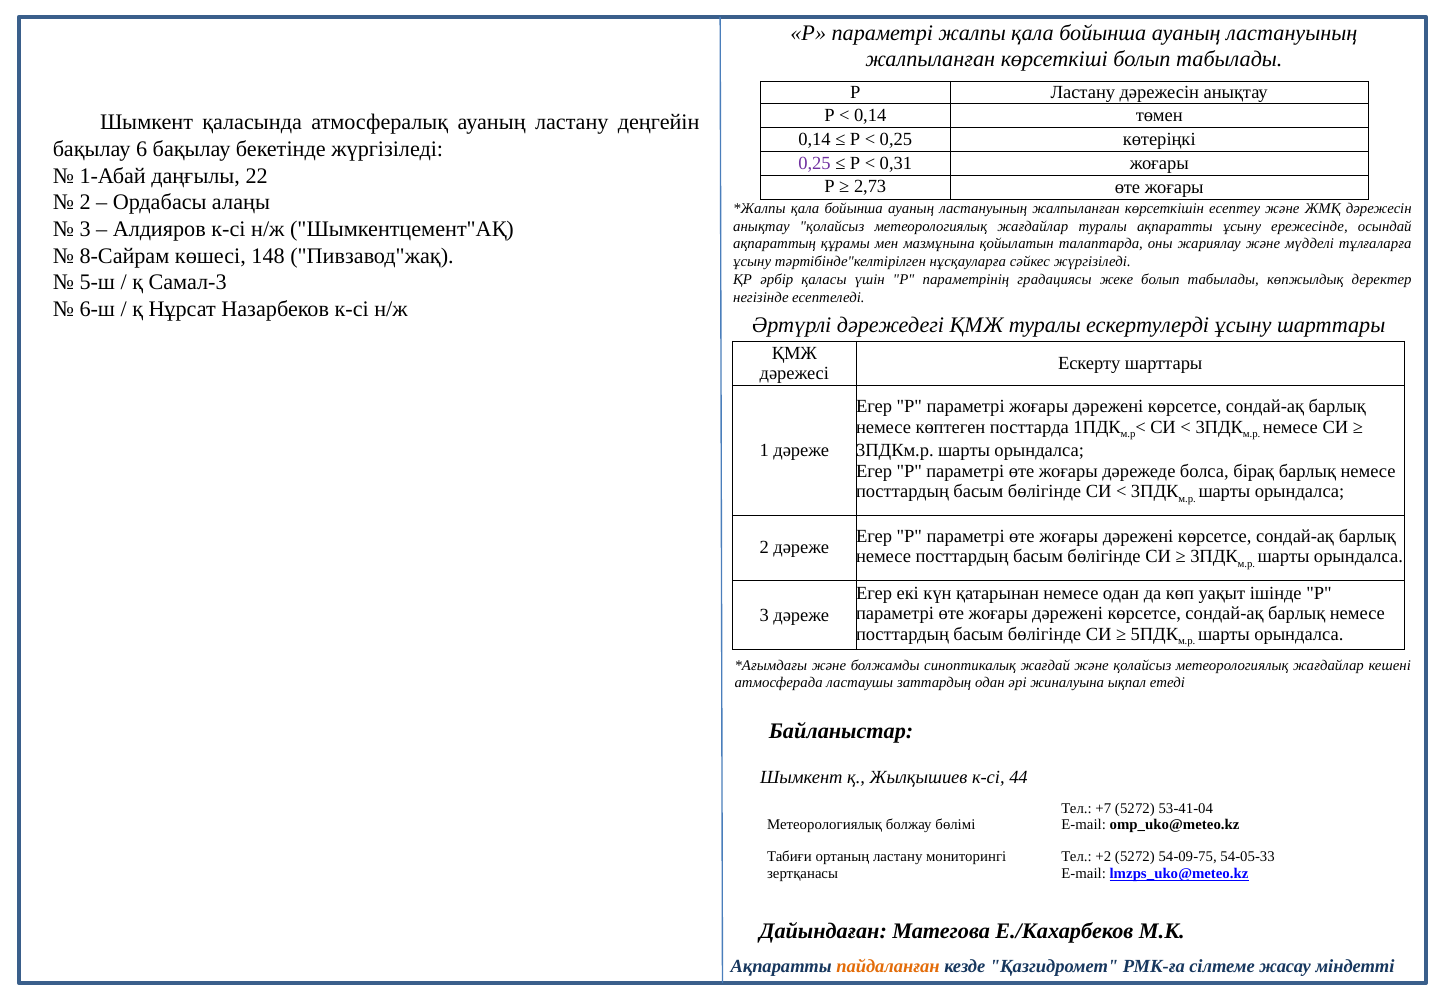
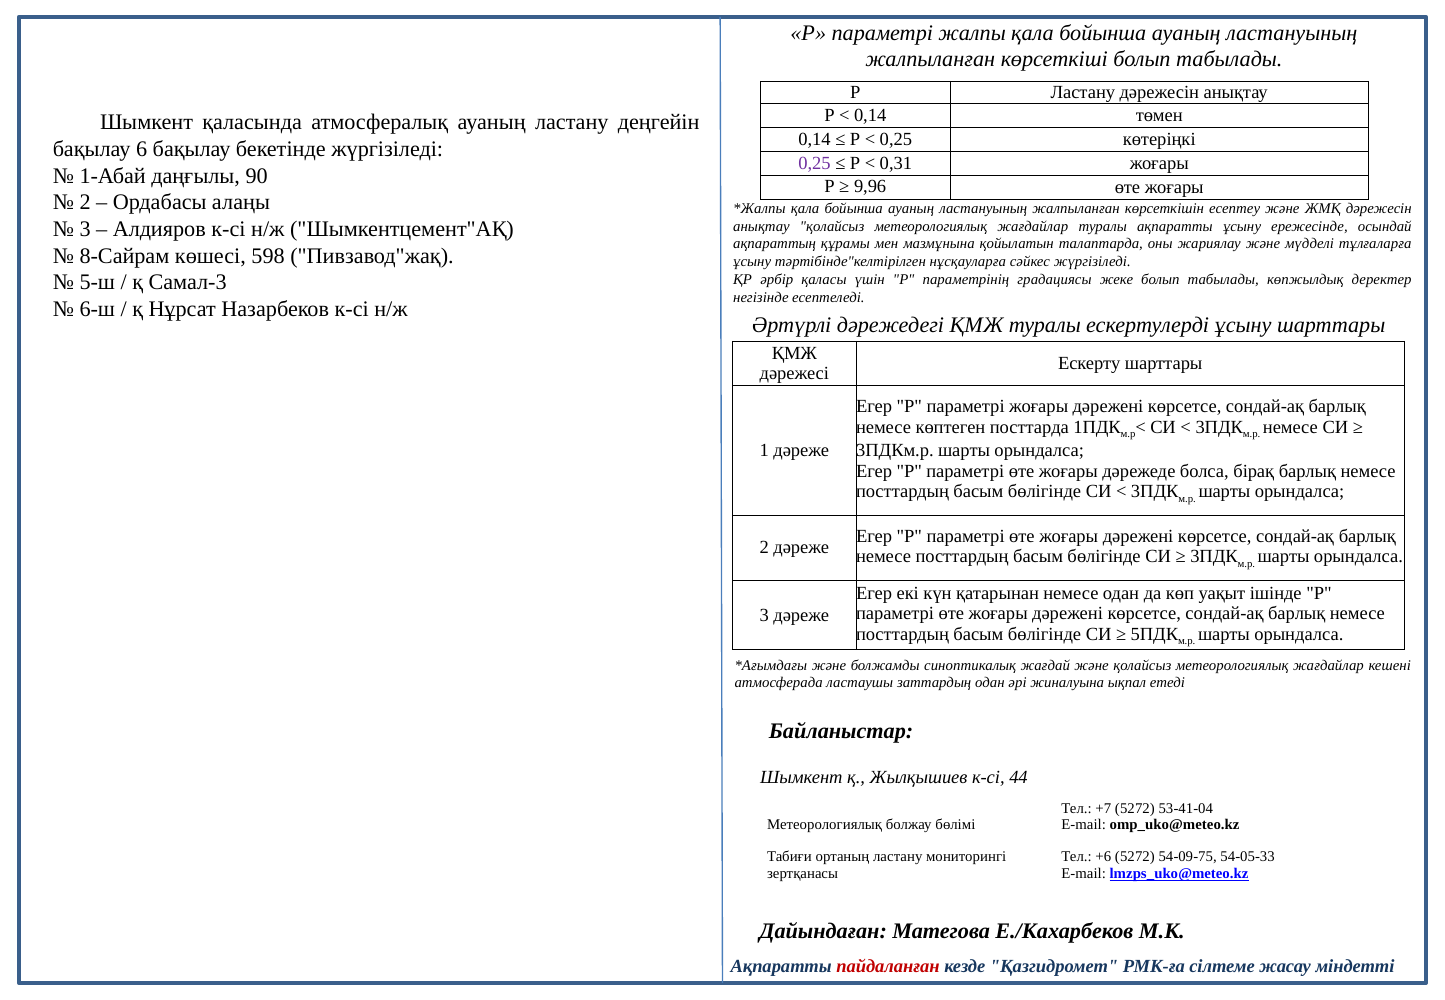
22: 22 -> 90
2,73: 2,73 -> 9,96
148: 148 -> 598
+2: +2 -> +6
пайдаланған colour: orange -> red
